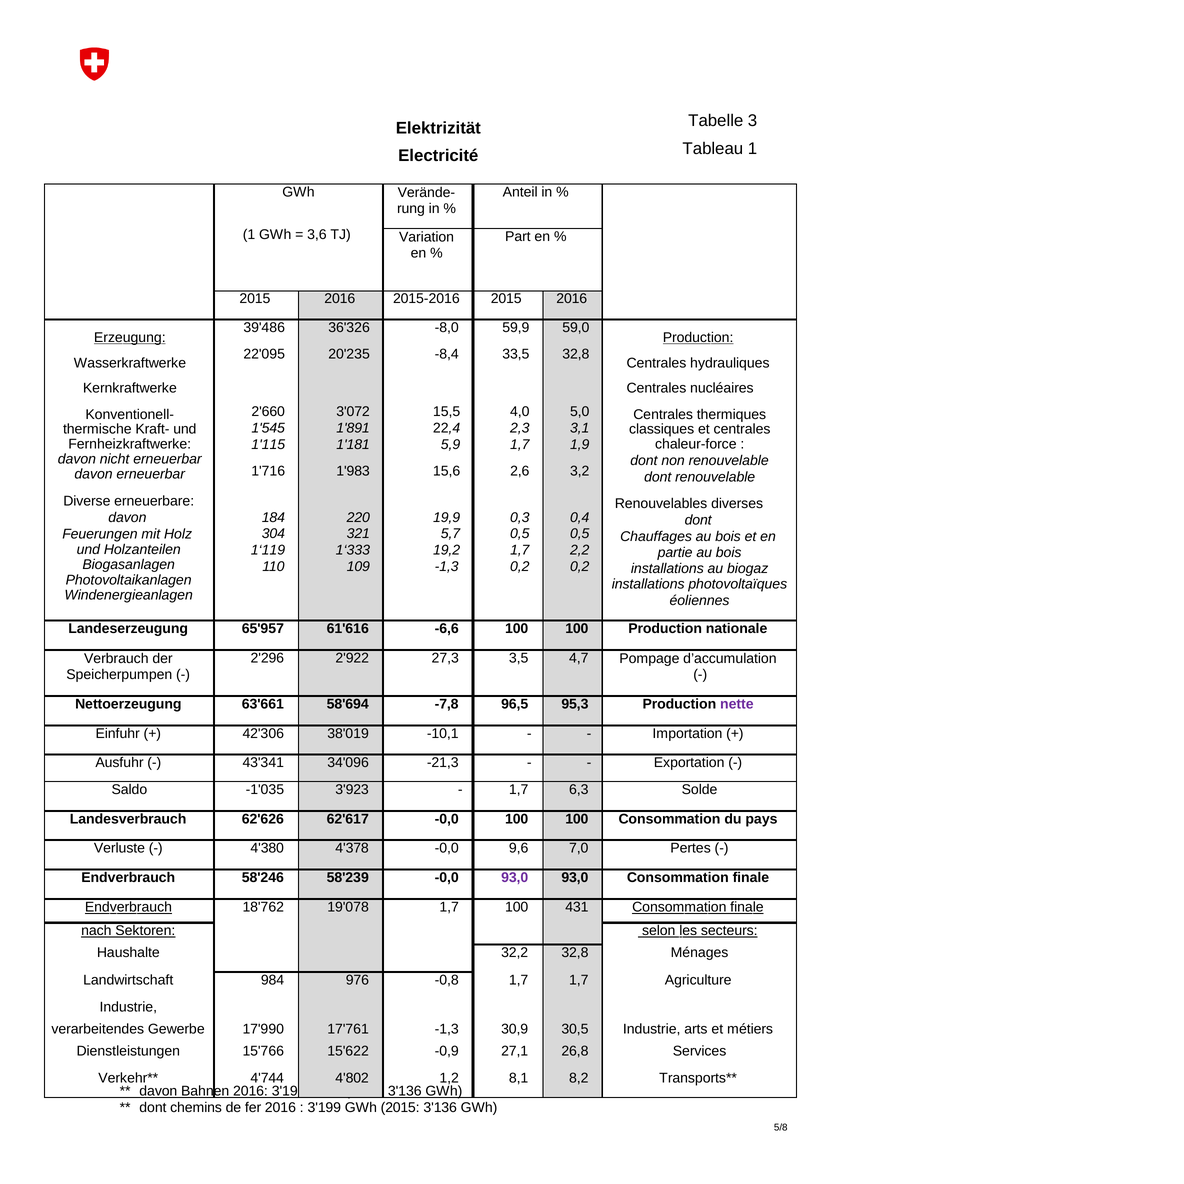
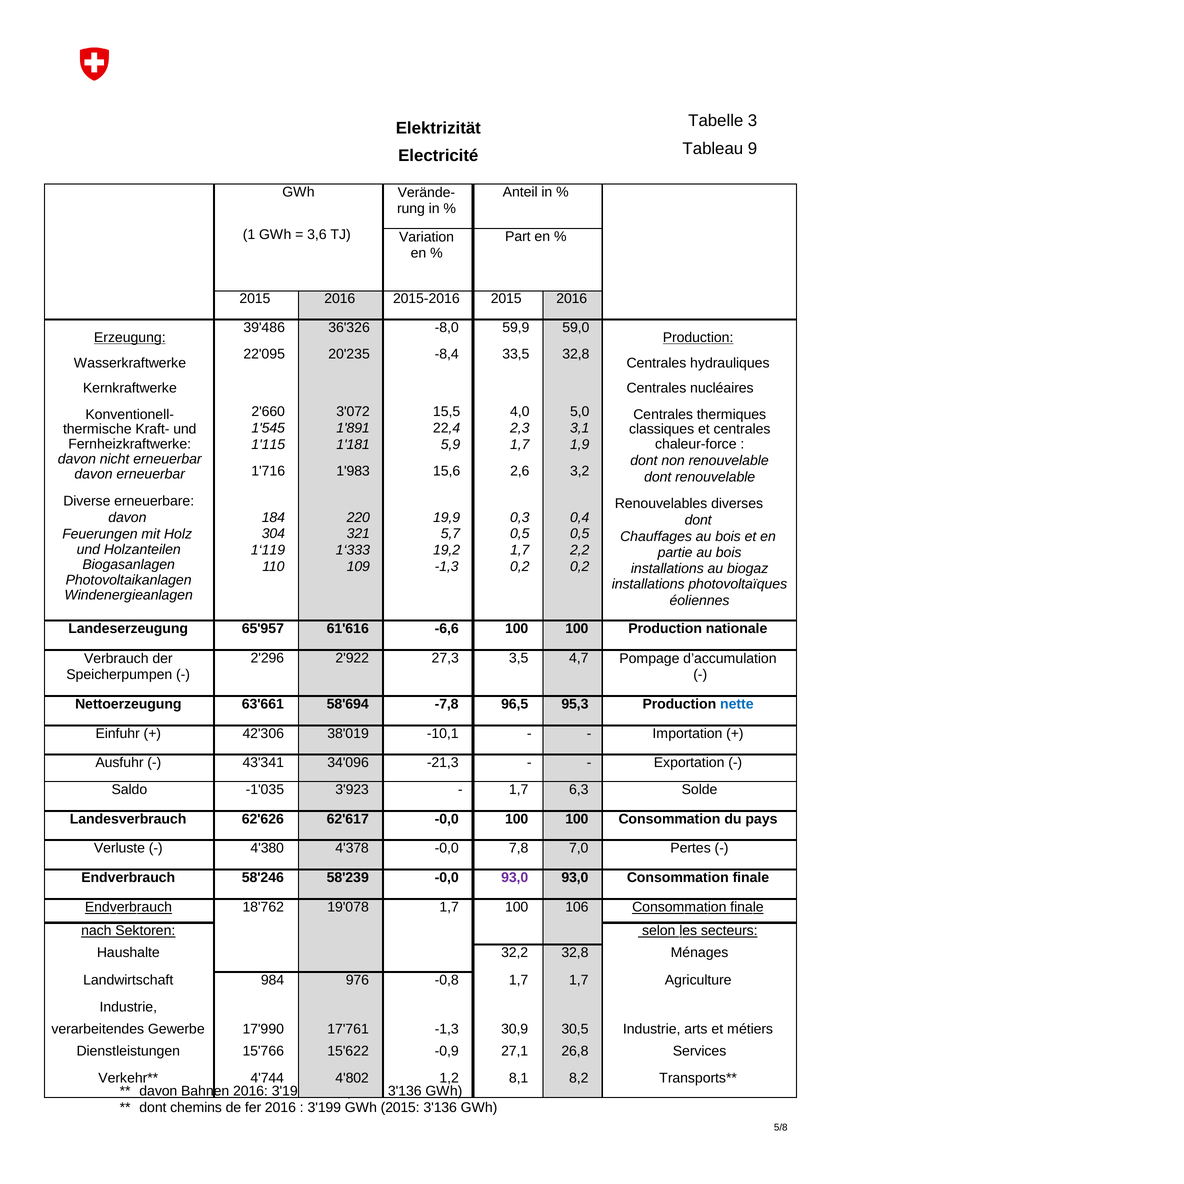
Tableau 1: 1 -> 9
nette colour: purple -> blue
9,6: 9,6 -> 7,8
431: 431 -> 106
